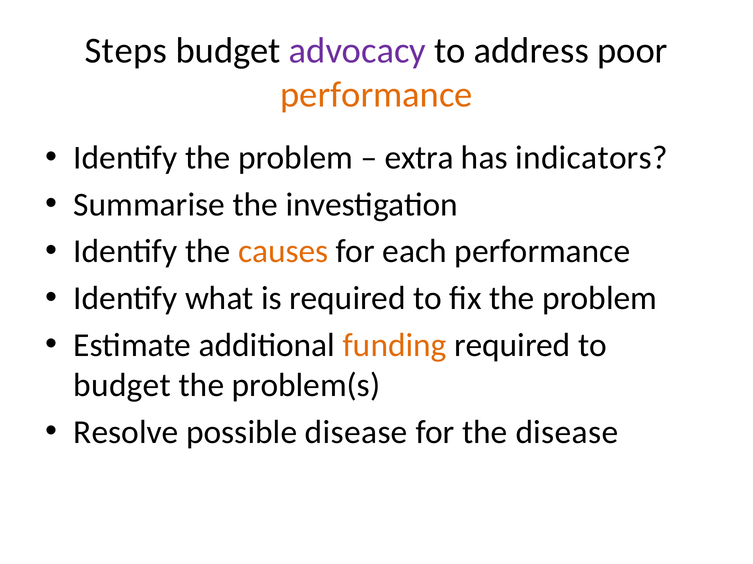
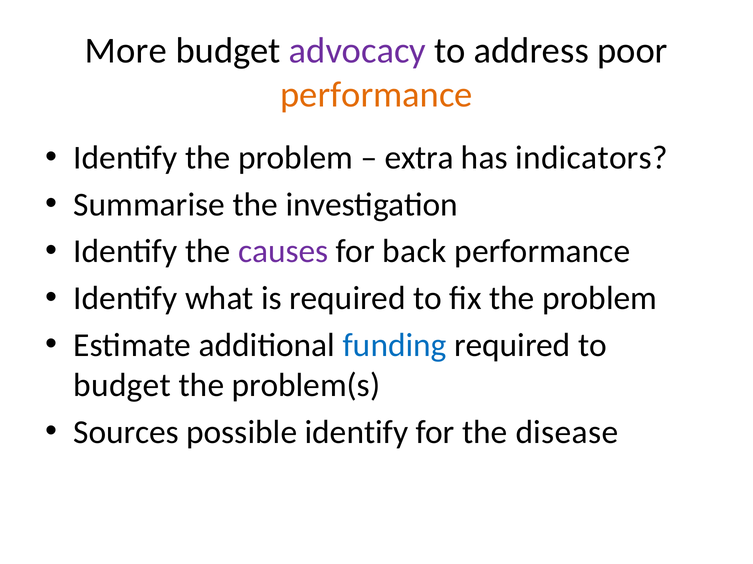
Steps: Steps -> More
causes colour: orange -> purple
each: each -> back
funding colour: orange -> blue
Resolve: Resolve -> Sources
possible disease: disease -> identify
